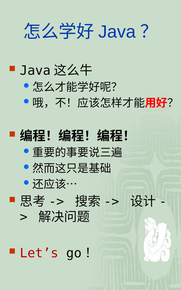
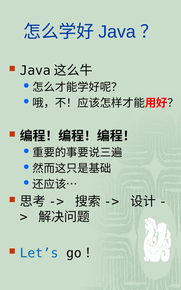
Let’s colour: red -> blue
